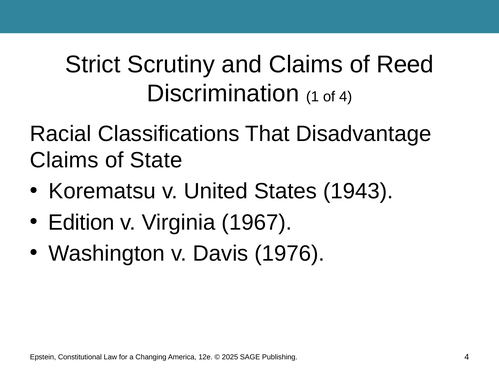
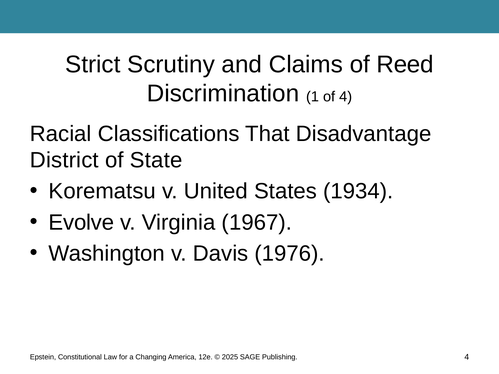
Claims at (64, 160): Claims -> District
1943: 1943 -> 1934
Edition: Edition -> Evolve
